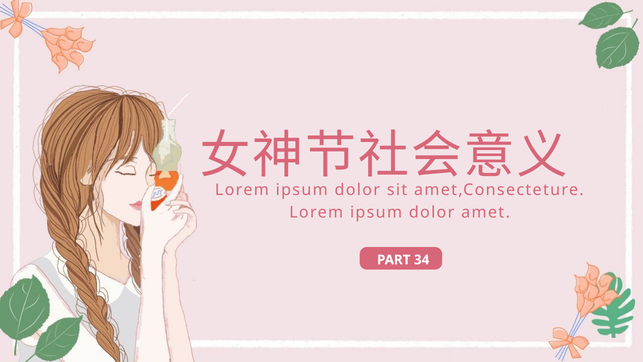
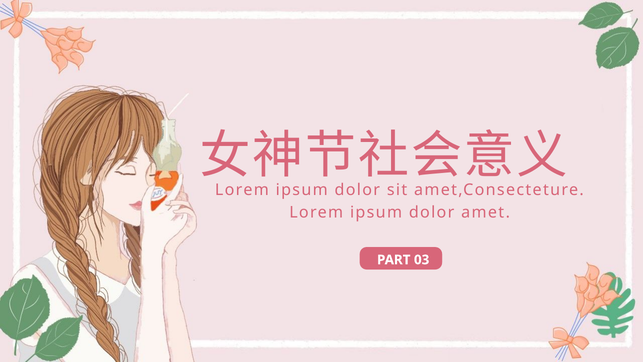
34: 34 -> 03
